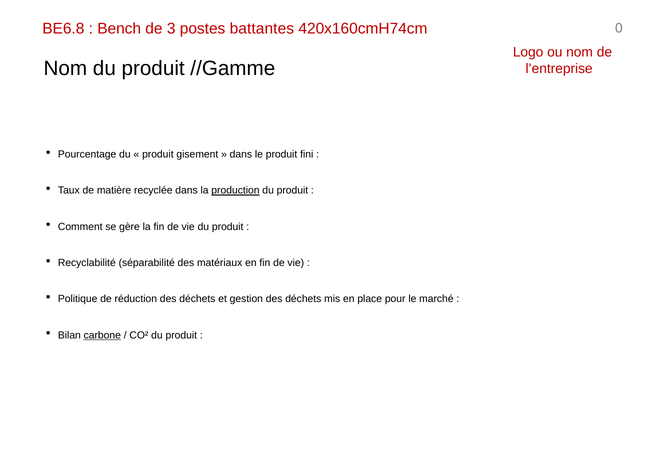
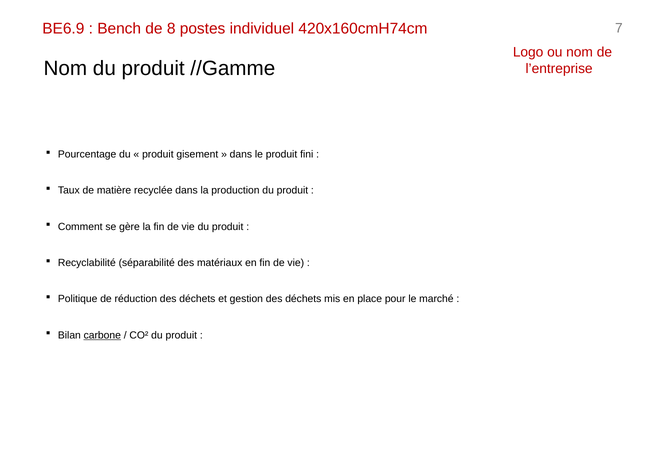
BE6.8: BE6.8 -> BE6.9
3: 3 -> 8
battantes: battantes -> individuel
0: 0 -> 7
production underline: present -> none
